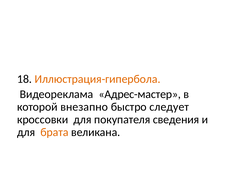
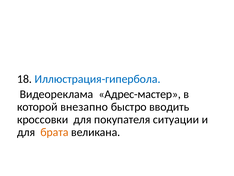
Иллюстрация-гипербола colour: orange -> blue
следует: следует -> вводить
сведения: сведения -> ситуации
